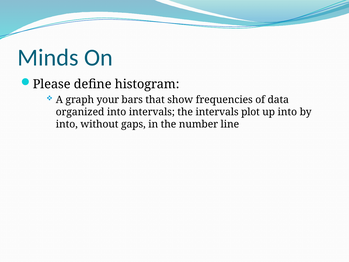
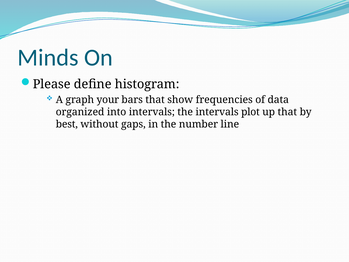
up into: into -> that
into at (67, 124): into -> best
